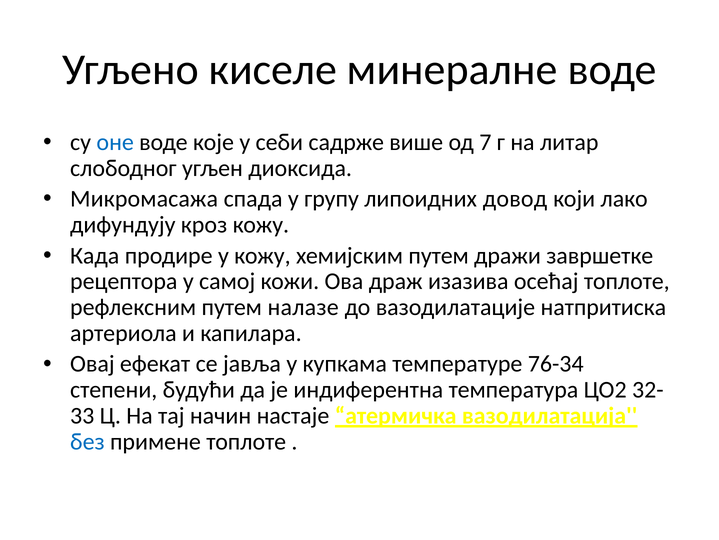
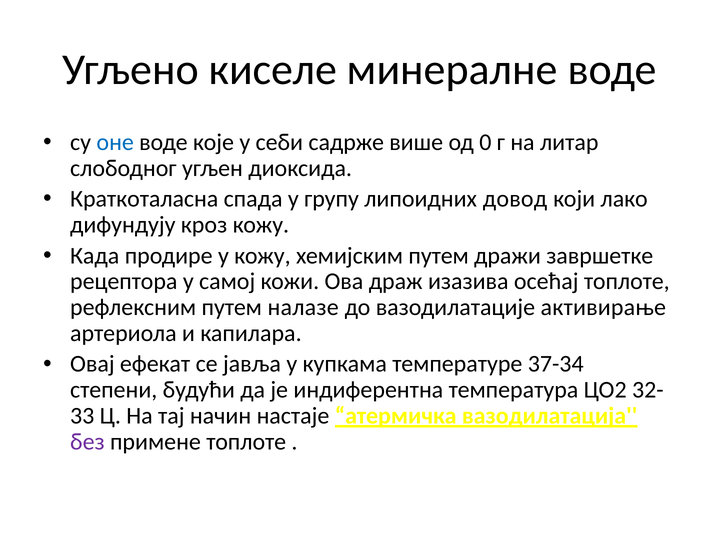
7: 7 -> 0
Микромасажа: Микромасажа -> Краткоталасна
натпритиска: натпритиска -> активирање
76-34: 76-34 -> 37-34
без colour: blue -> purple
